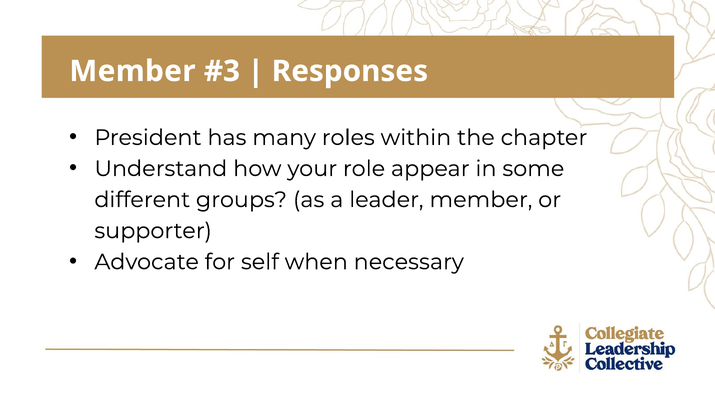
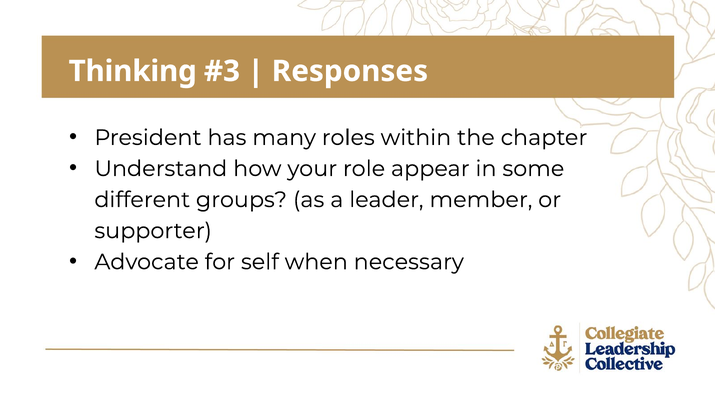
Member at (132, 71): Member -> Thinking
